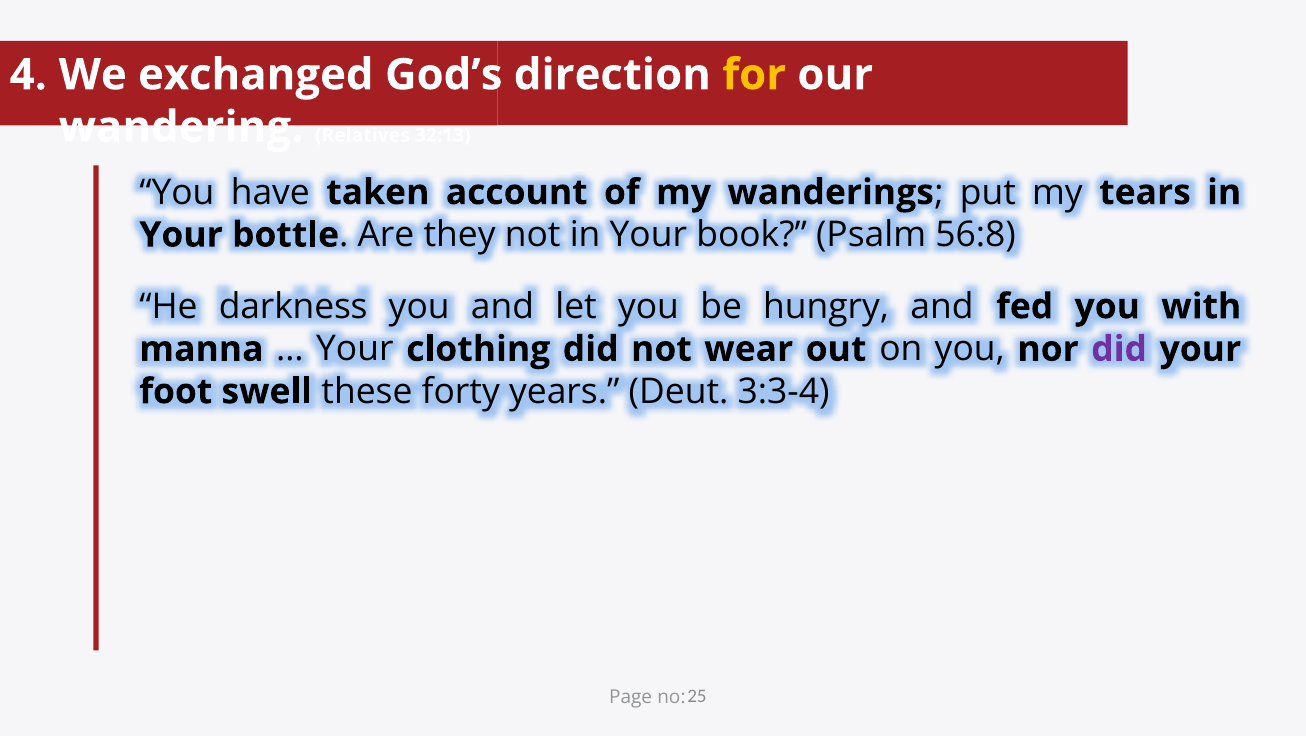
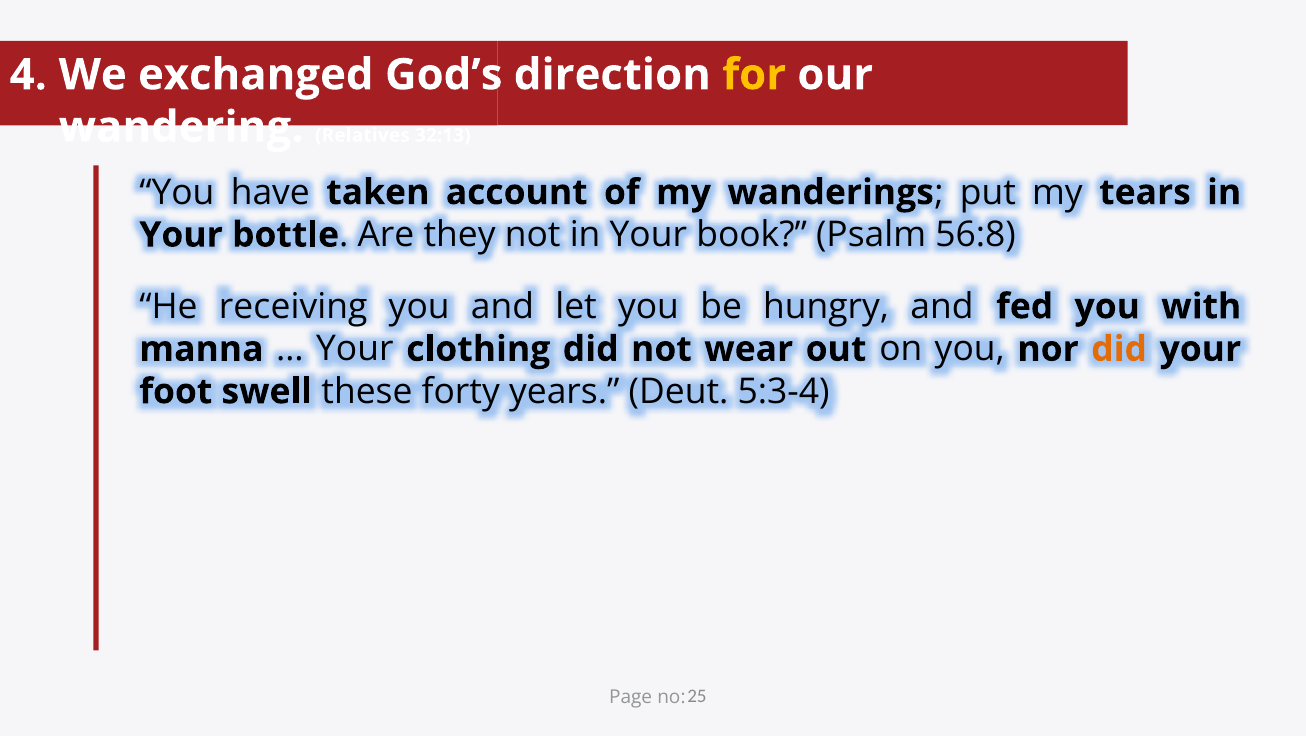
darkness: darkness -> receiving
did at (1119, 349) colour: purple -> orange
3:3-4: 3:3-4 -> 5:3-4
